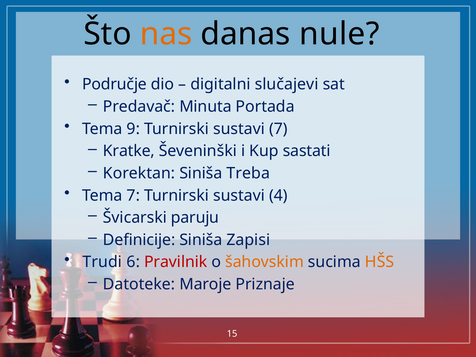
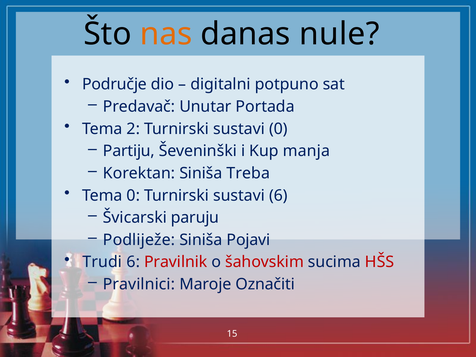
slučajevi: slučajevi -> potpuno
Minuta: Minuta -> Unutar
9: 9 -> 2
sustavi 7: 7 -> 0
Kratke: Kratke -> Partiju
sastati: sastati -> manja
Tema 7: 7 -> 0
sustavi 4: 4 -> 6
Definicije: Definicije -> Podliježe
Zapisi: Zapisi -> Pojavi
šahovskim colour: orange -> red
HŠS colour: orange -> red
Datoteke: Datoteke -> Pravilnici
Priznaje: Priznaje -> Označiti
